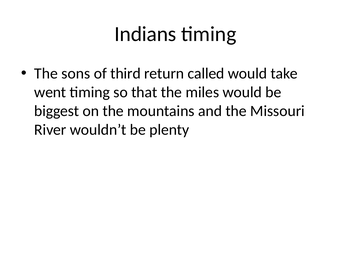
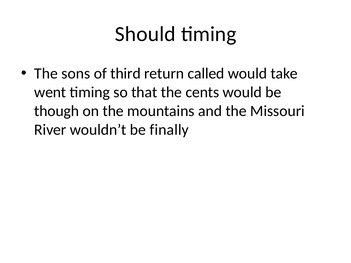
Indians: Indians -> Should
miles: miles -> cents
biggest: biggest -> though
plenty: plenty -> finally
